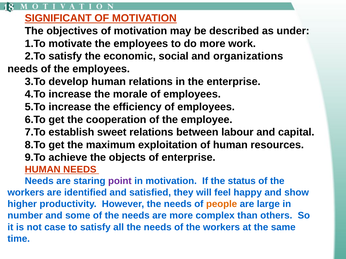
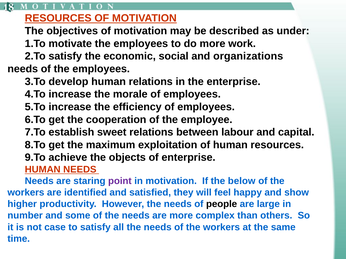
SIGNIFICANT at (58, 18): SIGNIFICANT -> RESOURCES
status: status -> below
people colour: orange -> black
